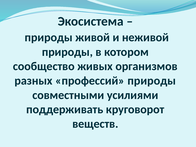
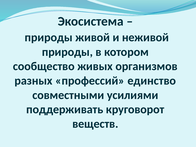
профессий природы: природы -> единство
